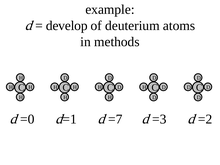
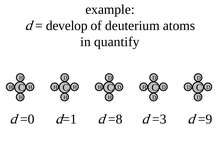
methods: methods -> quantify
=7: =7 -> =8
=2: =2 -> =9
